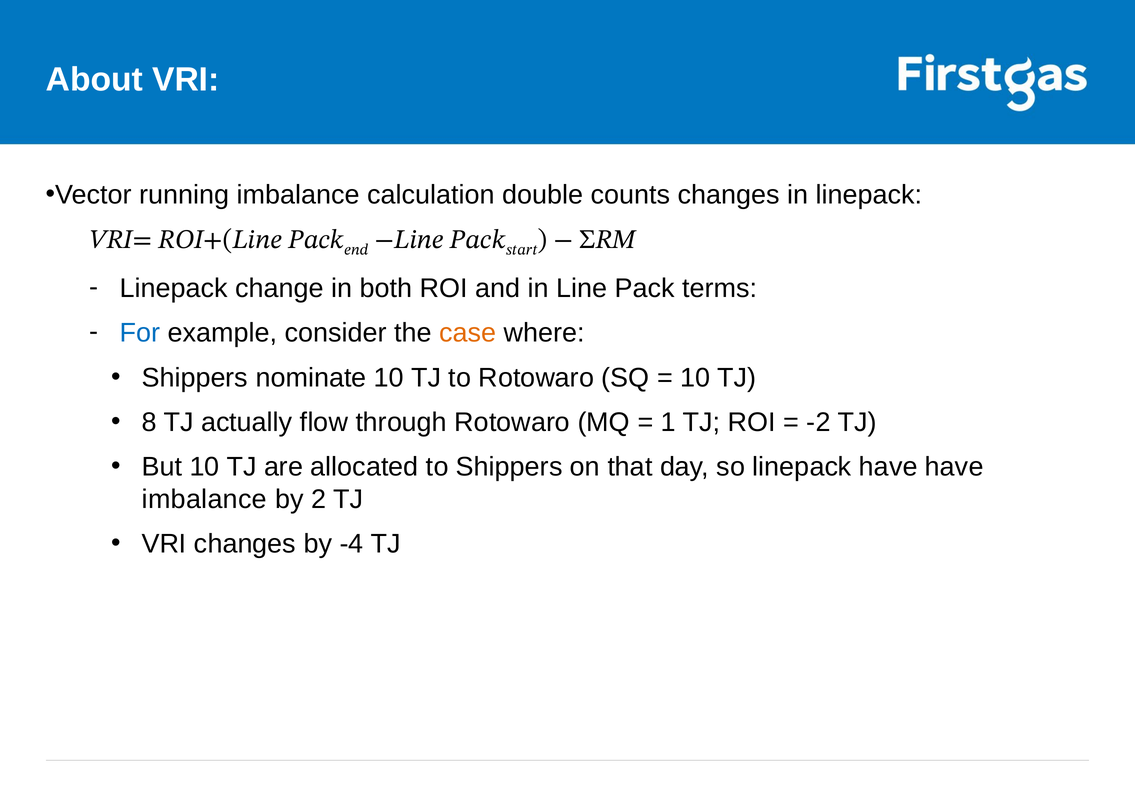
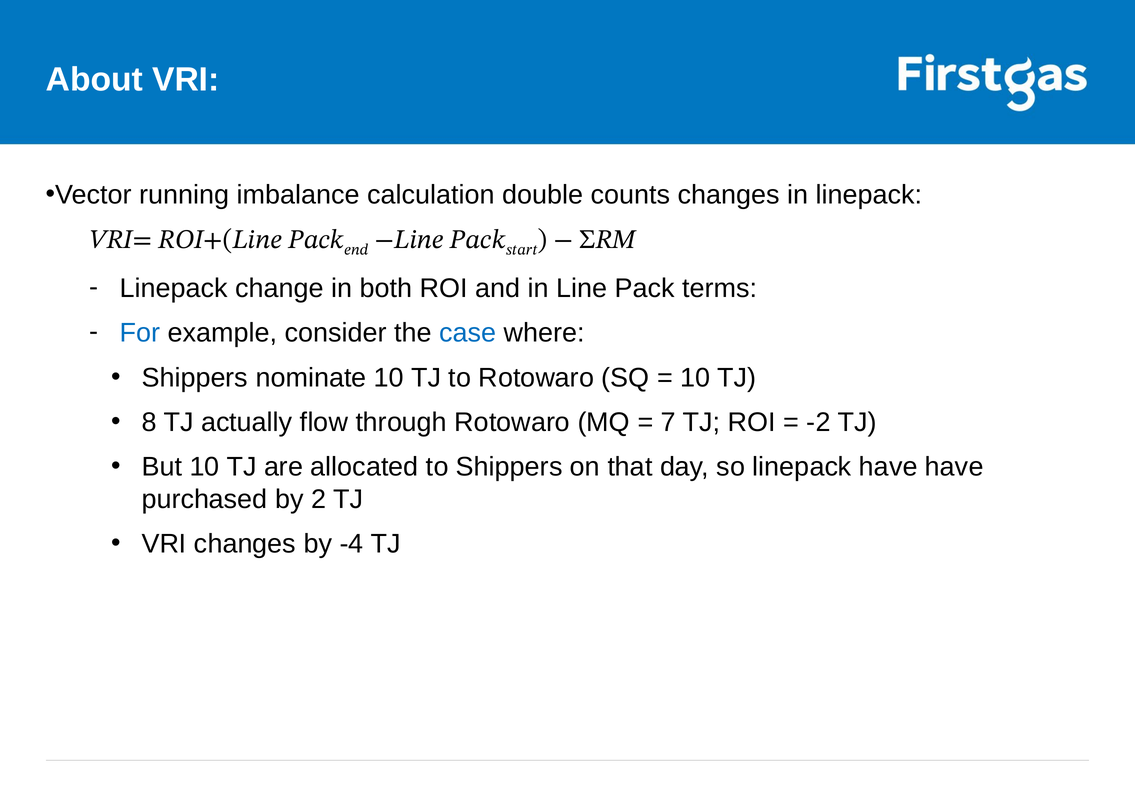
case colour: orange -> blue
1: 1 -> 7
imbalance at (204, 500): imbalance -> purchased
